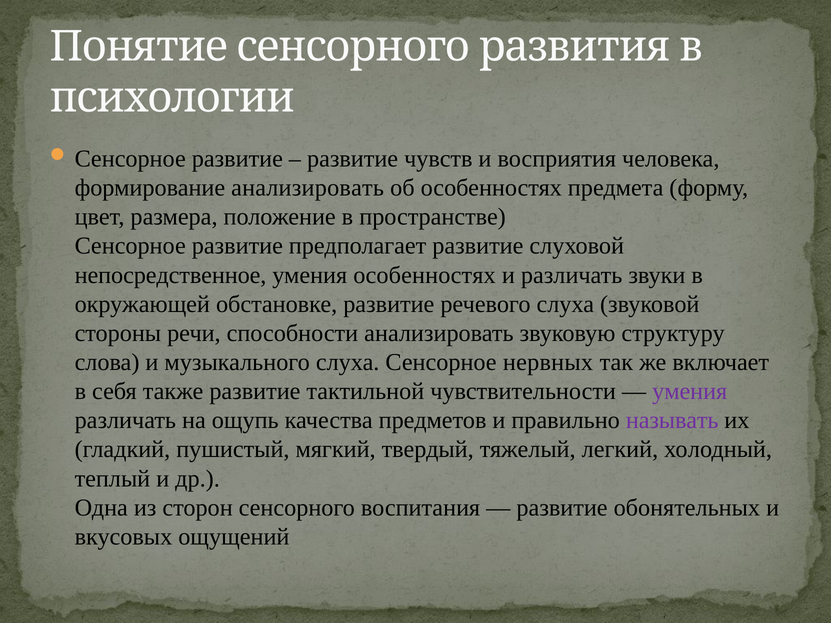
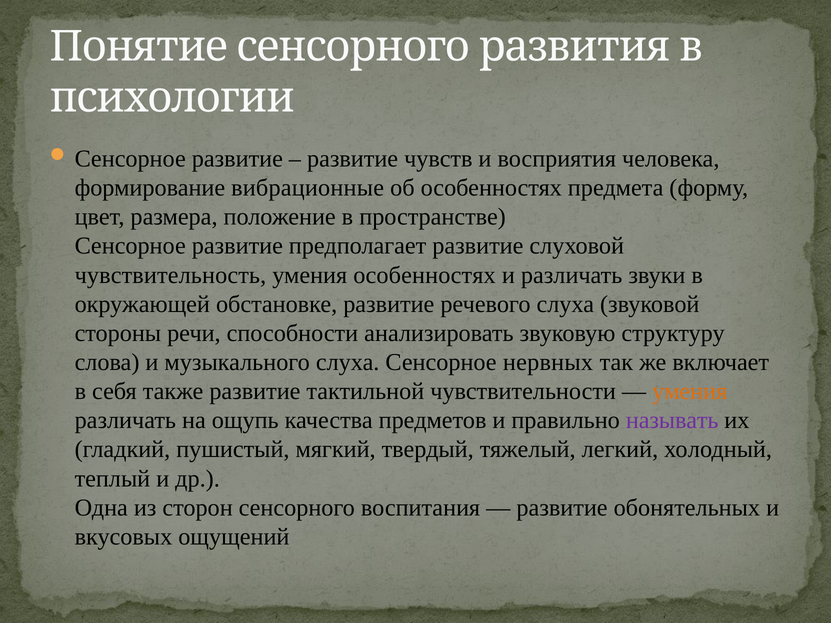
формирование анализировать: анализировать -> вибрационные
непосредственное: непосредственное -> чувствительность
умения at (690, 392) colour: purple -> orange
